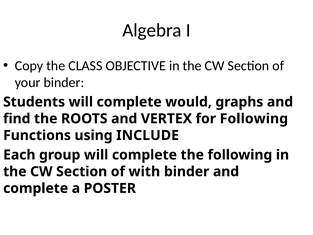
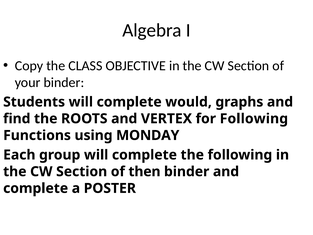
INCLUDE: INCLUDE -> MONDAY
with: with -> then
